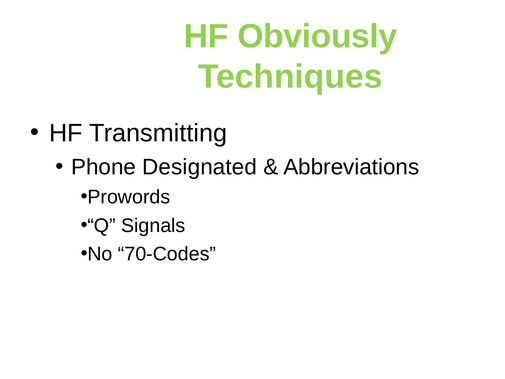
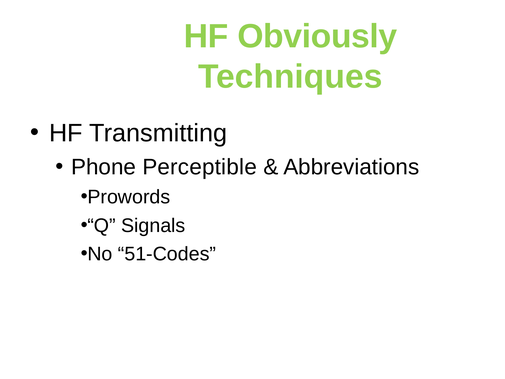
Designated: Designated -> Perceptible
70-Codes: 70-Codes -> 51-Codes
